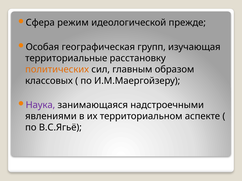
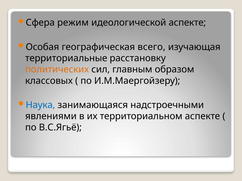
идеологической прежде: прежде -> аспекте
групп: групп -> всего
Наука colour: purple -> blue
